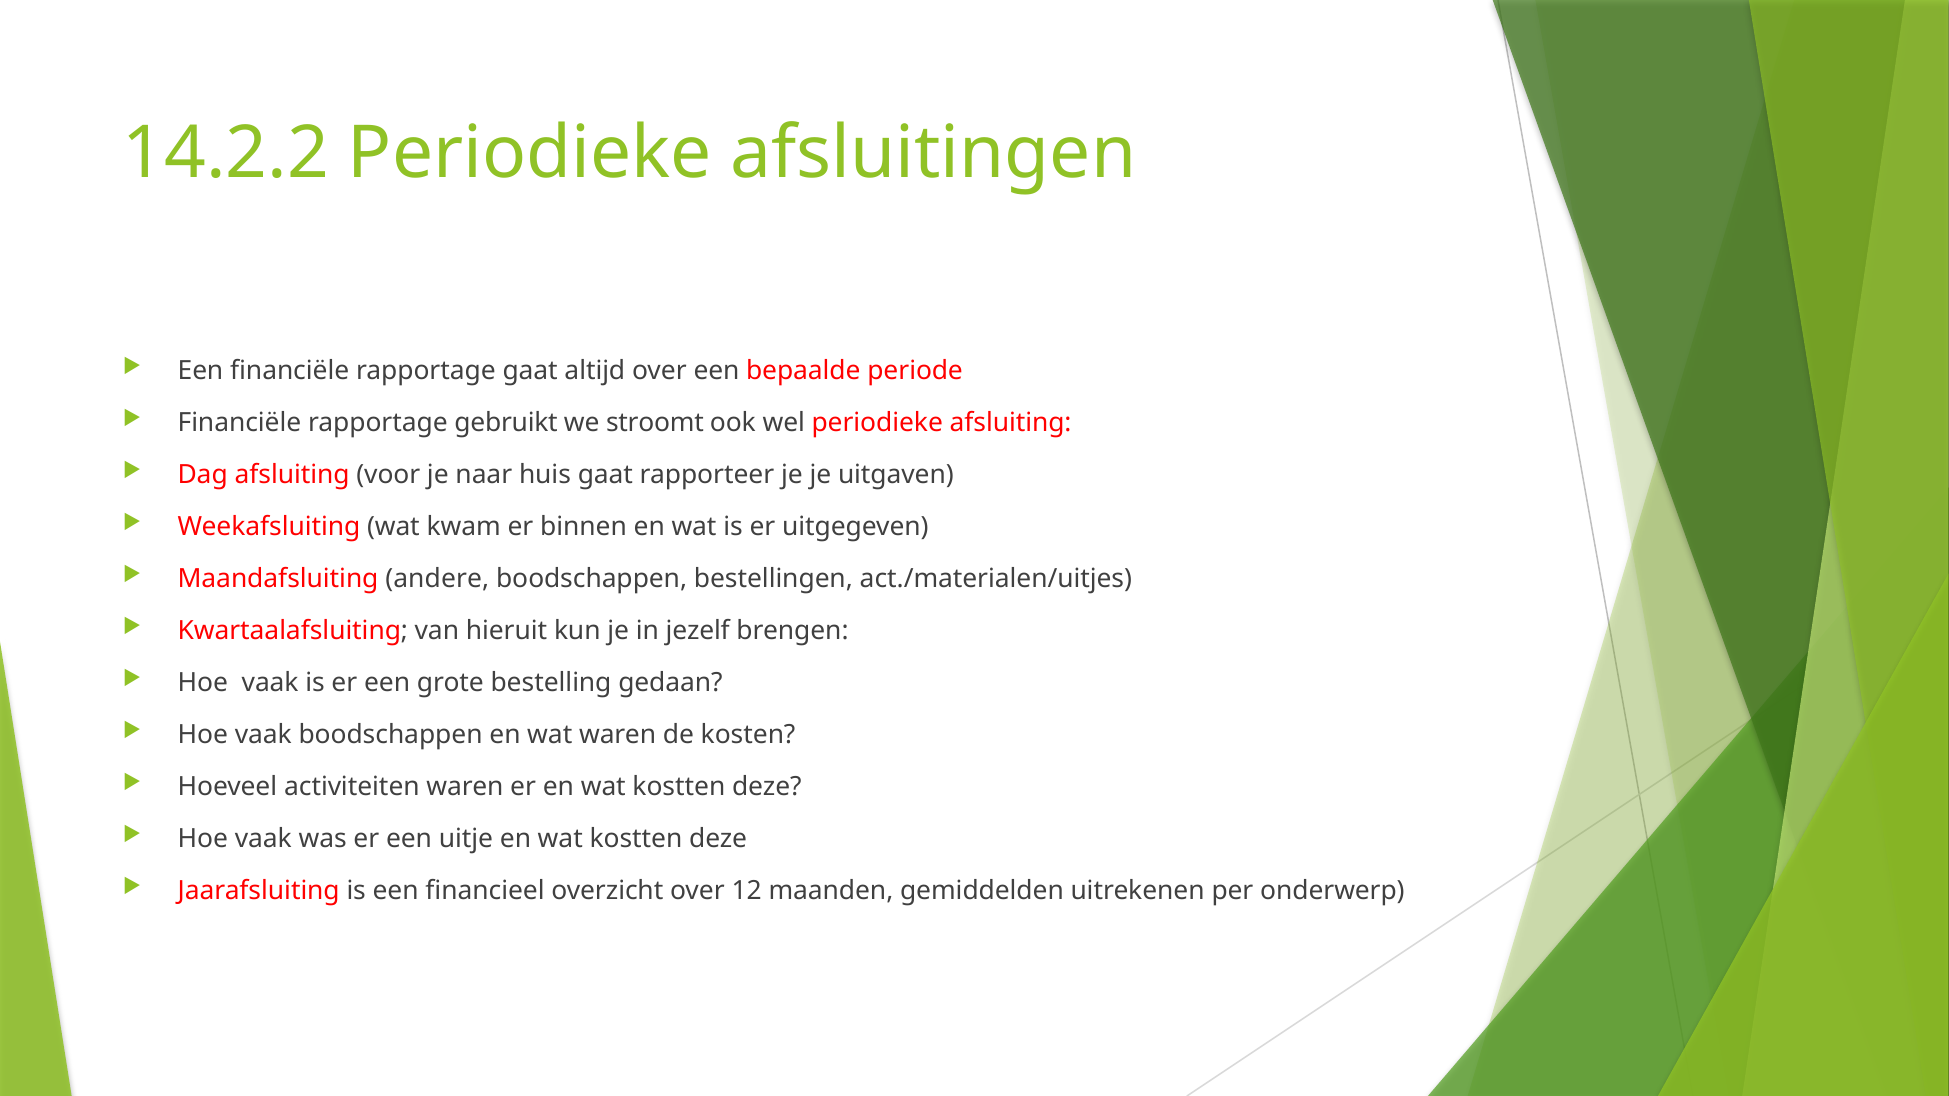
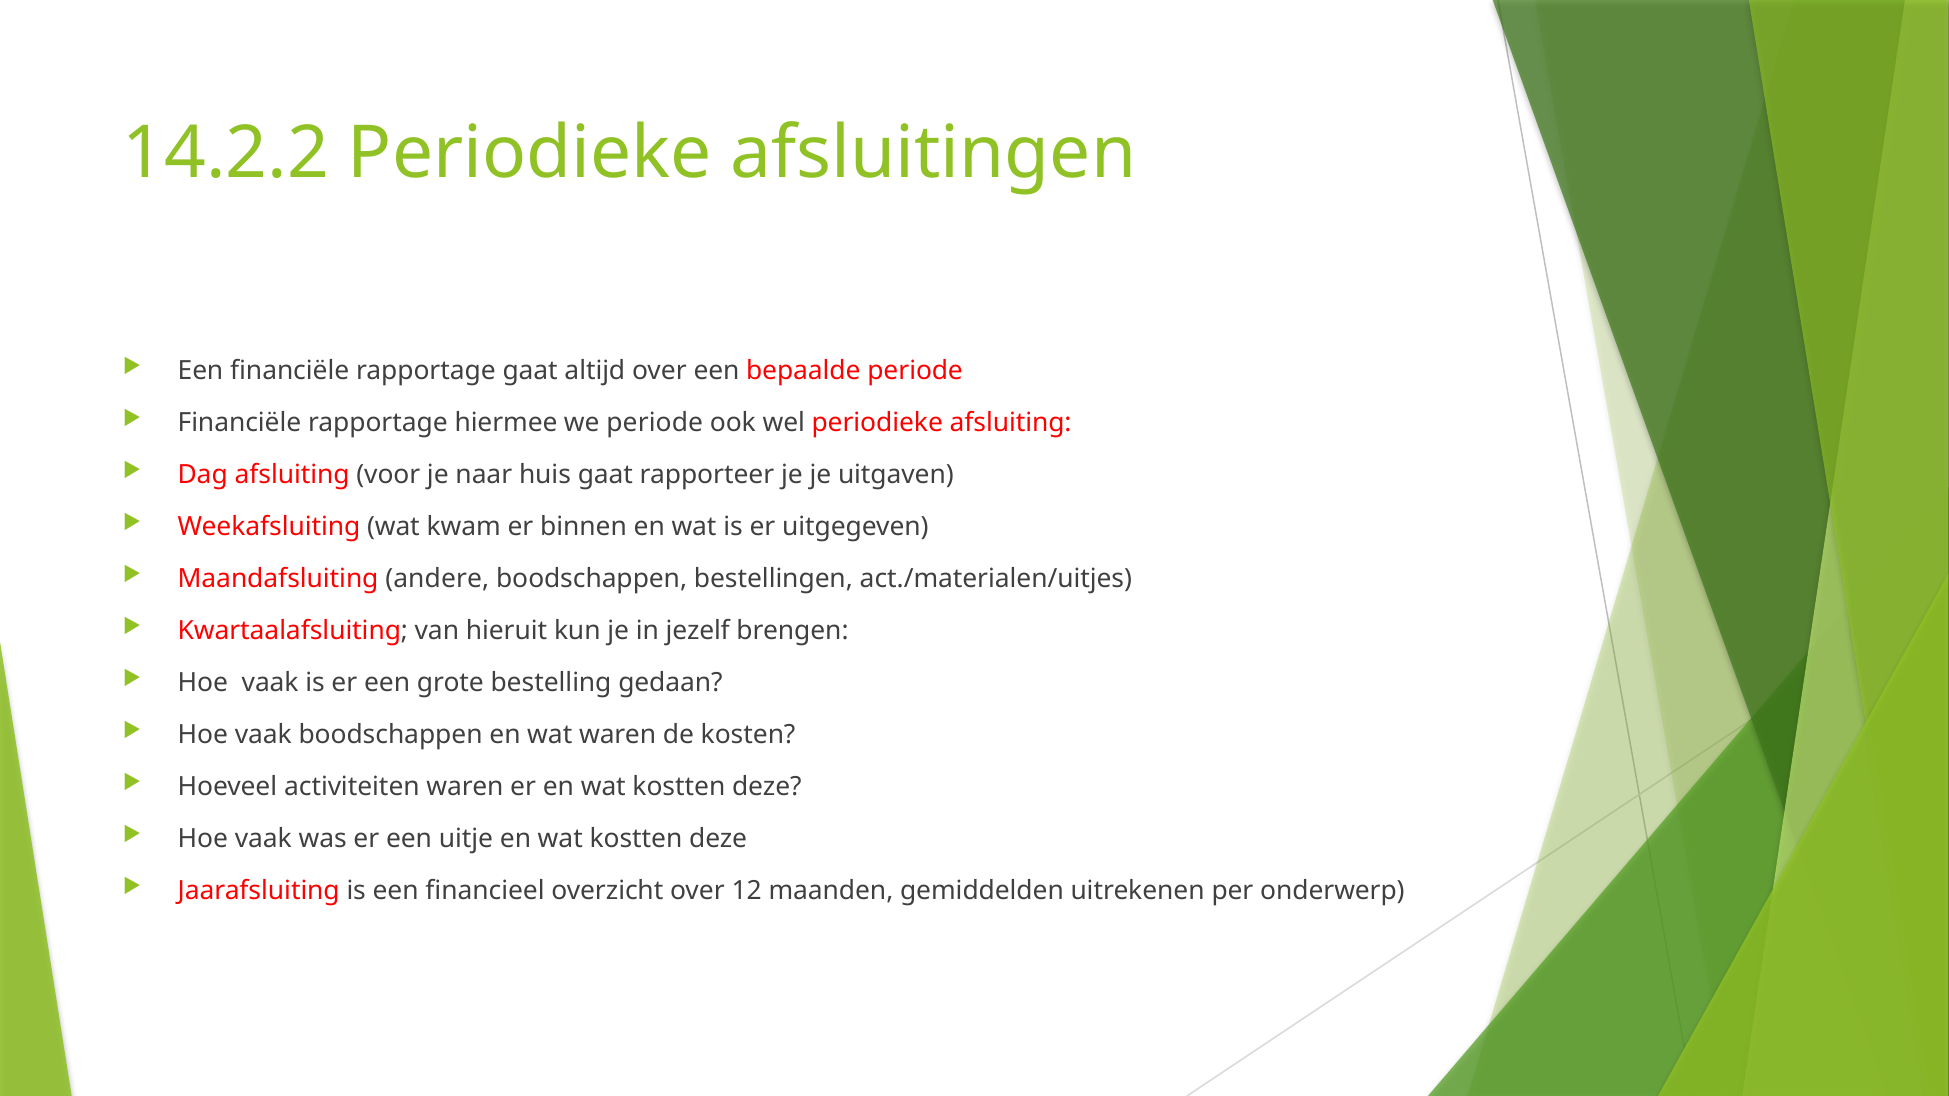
gebruikt: gebruikt -> hiermee
we stroomt: stroomt -> periode
